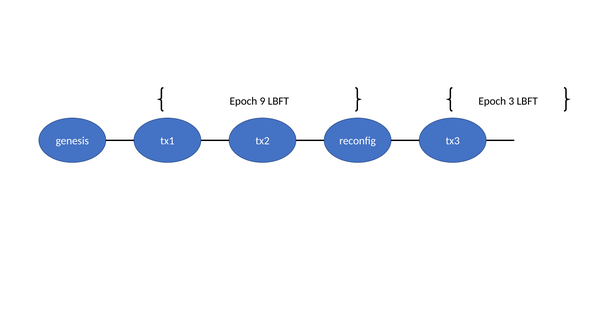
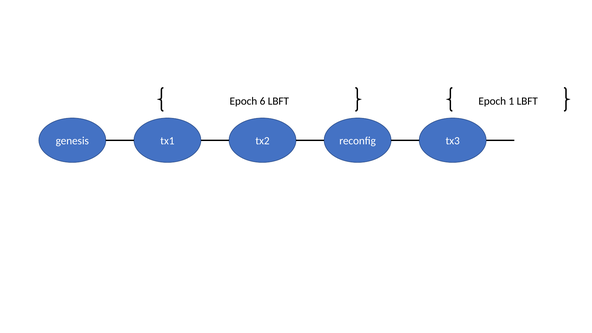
9: 9 -> 6
3: 3 -> 1
